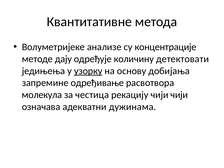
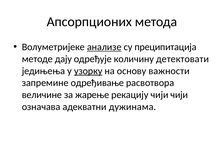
Квантитативне: Квантитативне -> Апсорпционих
анализе underline: none -> present
концентрације: концентрације -> преципитација
добијања: добијања -> важности
молекула: молекула -> величине
честица: честица -> жарење
